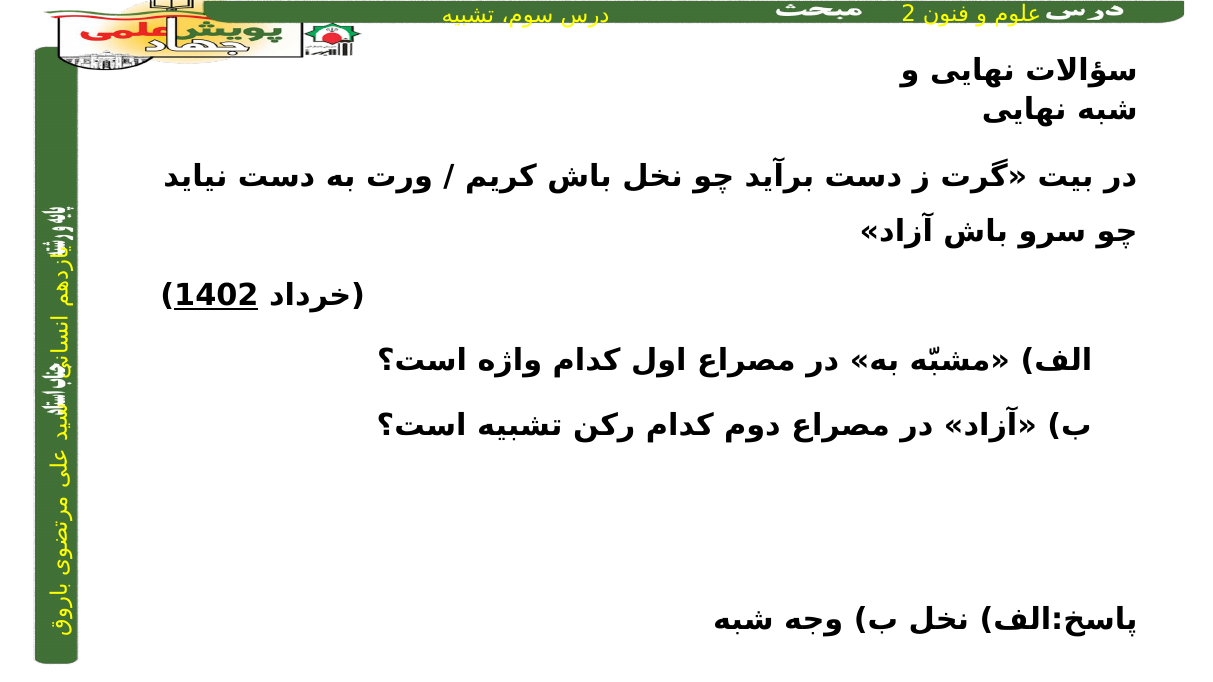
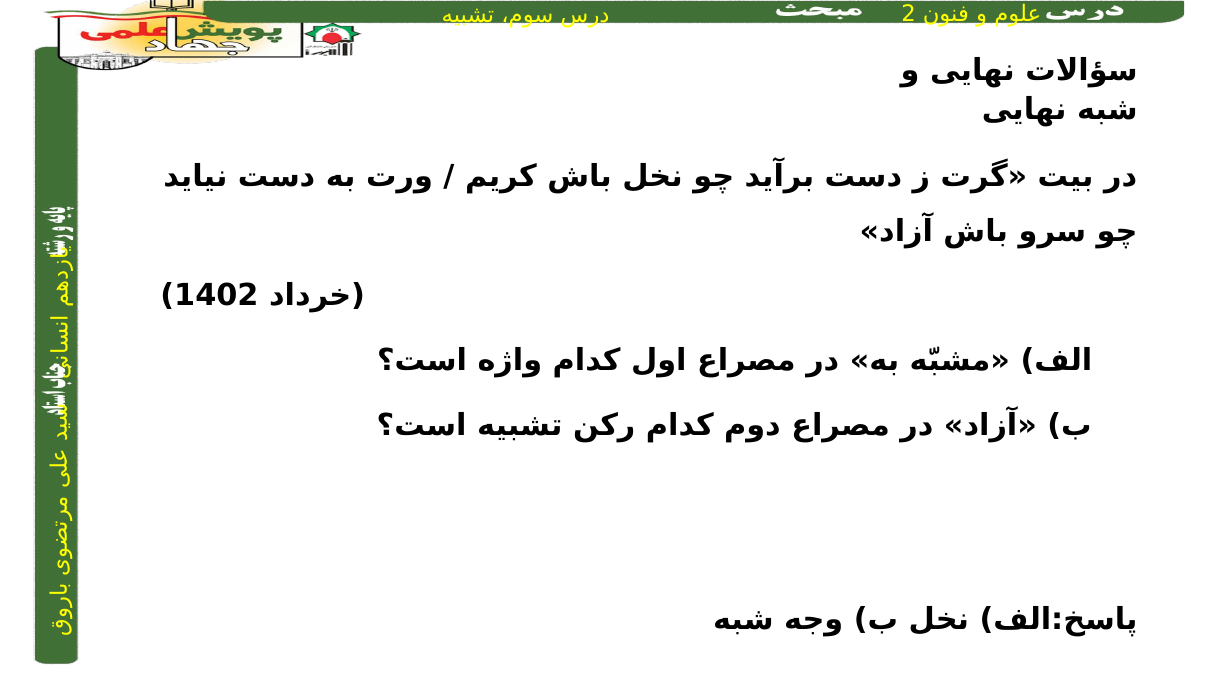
1402 underline: present -> none
